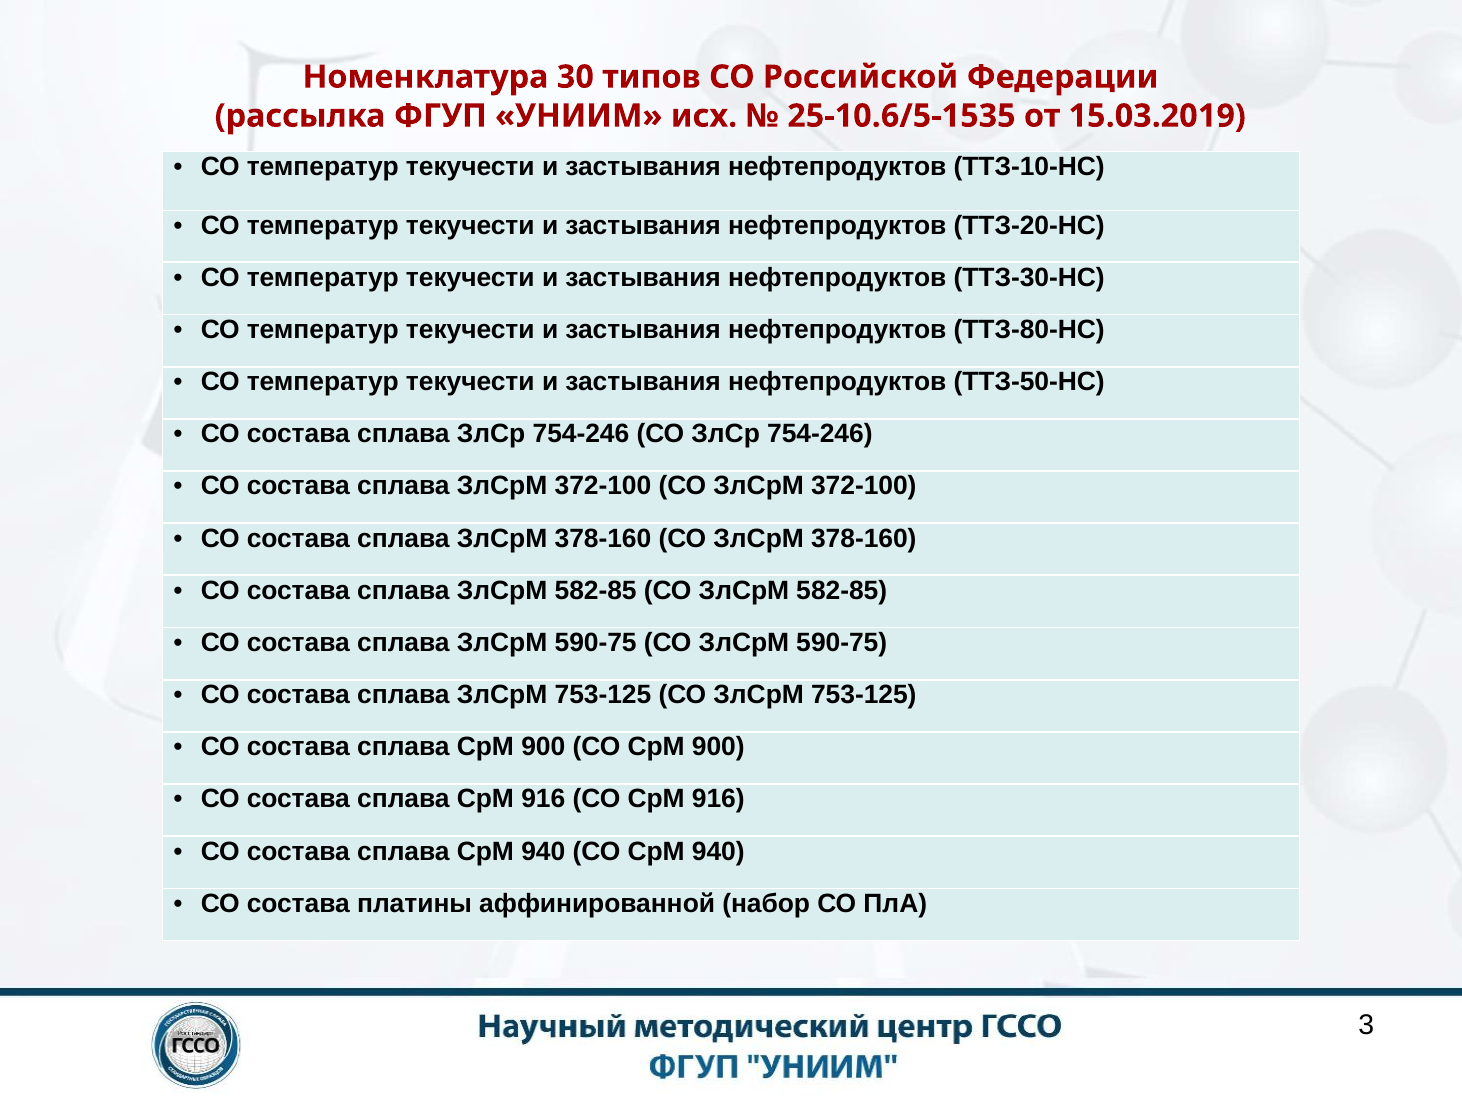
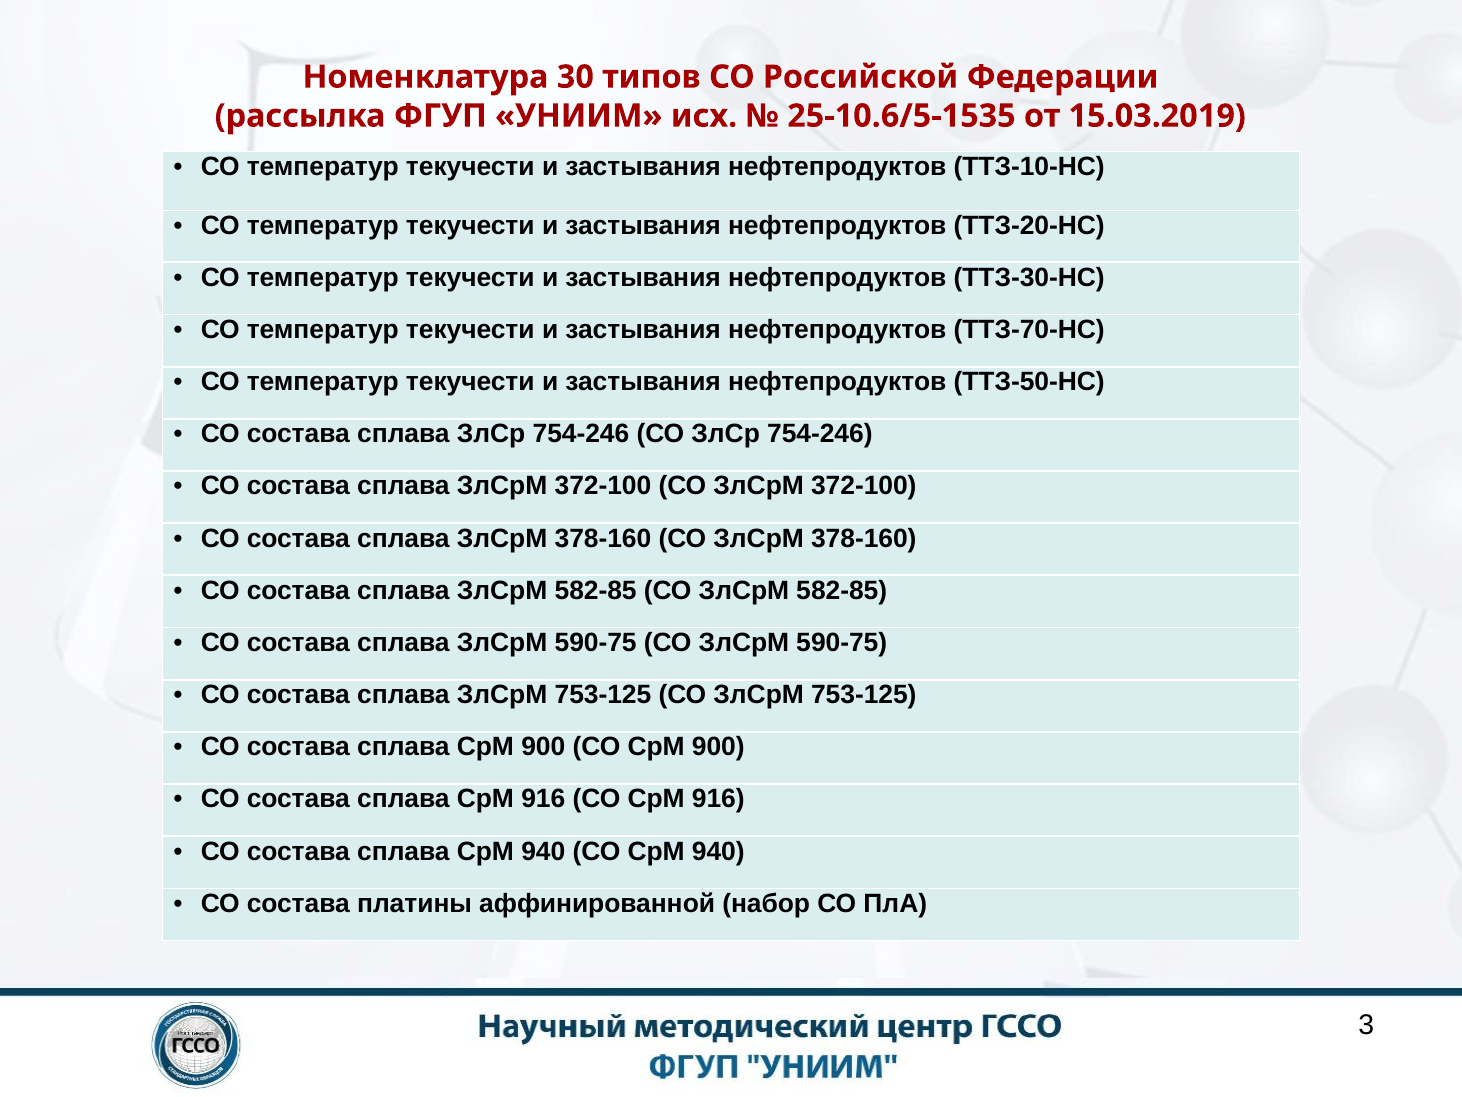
ТТЗ-80-НС: ТТЗ-80-НС -> ТТЗ-70-НС
